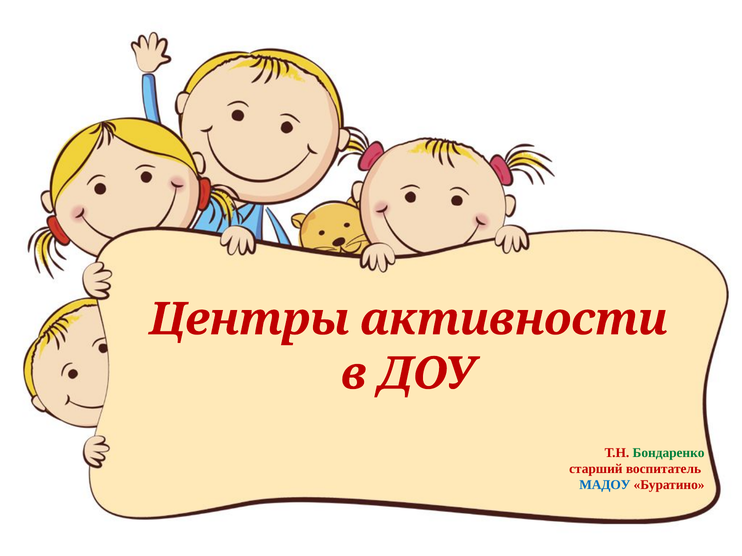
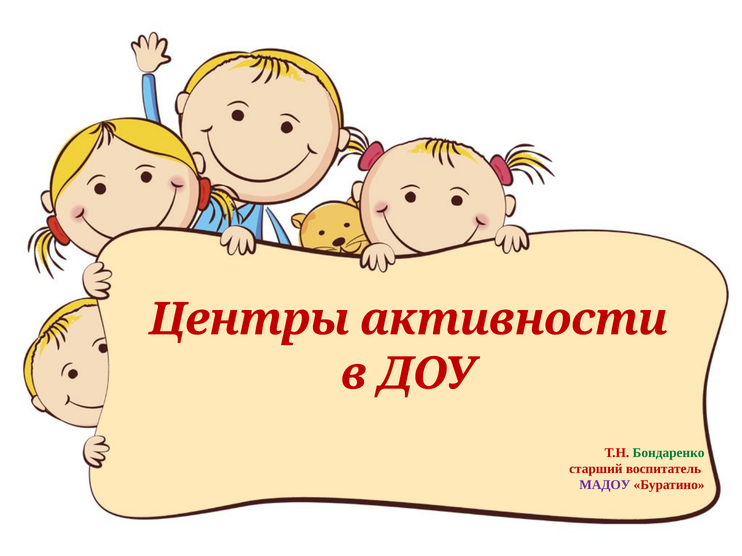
МАДОУ colour: blue -> purple
